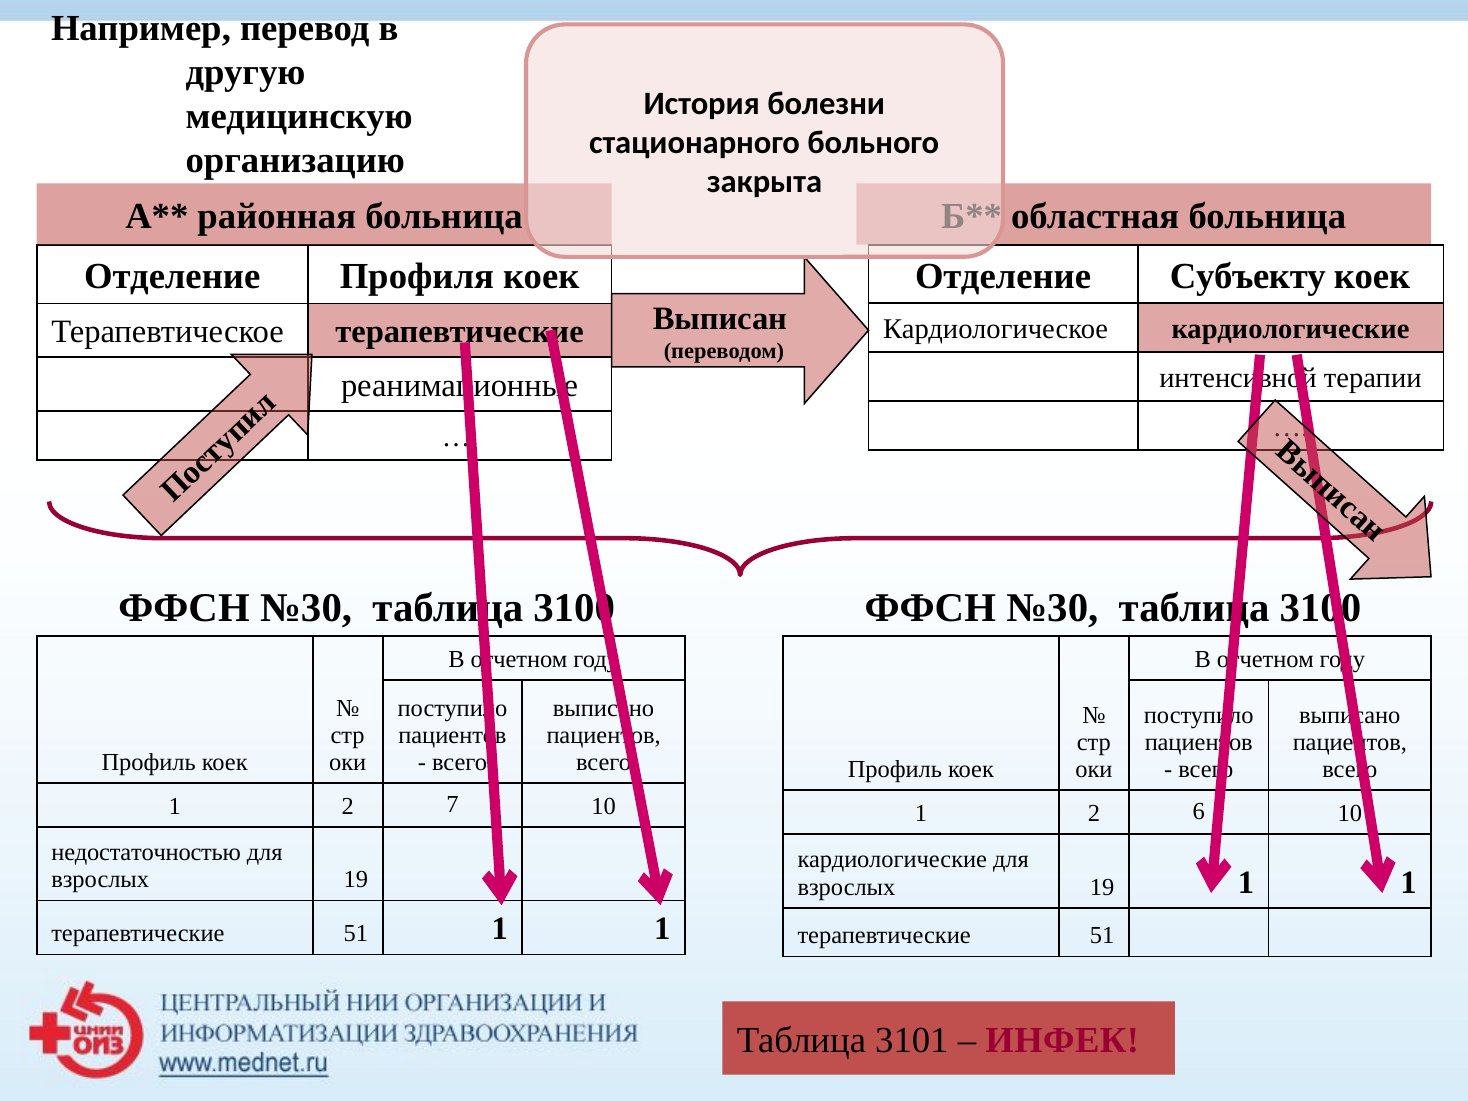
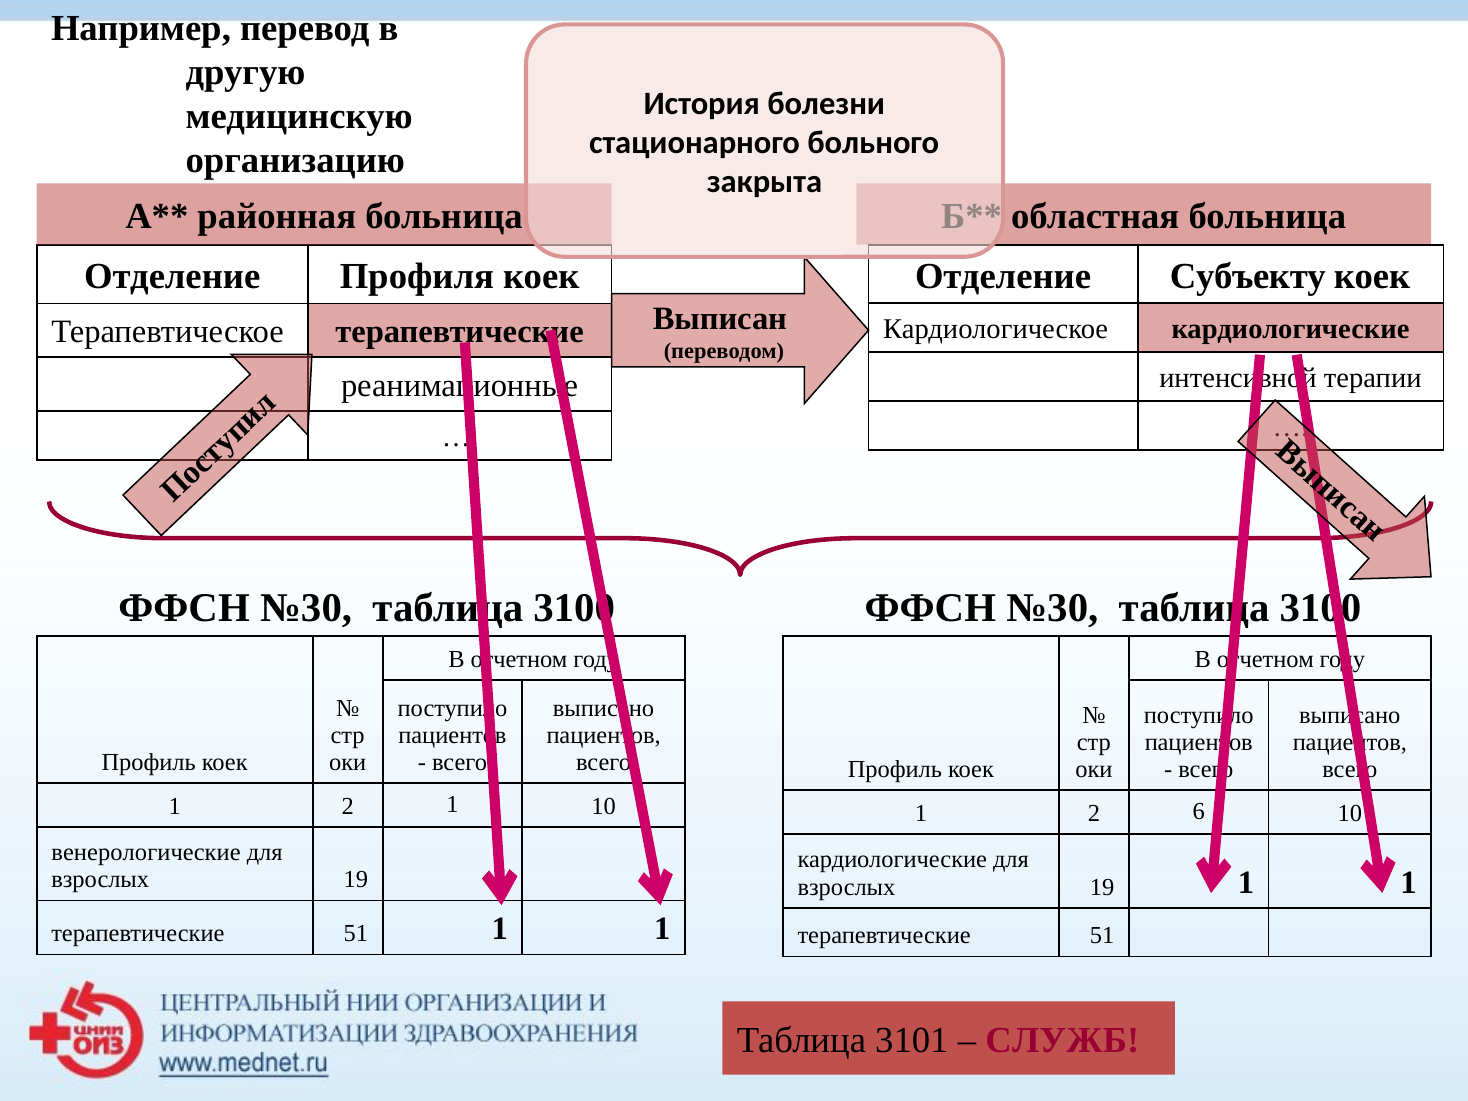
2 7: 7 -> 1
недостаточностью: недостаточностью -> венерологические
ИНФЕК: ИНФЕК -> СЛУЖБ
